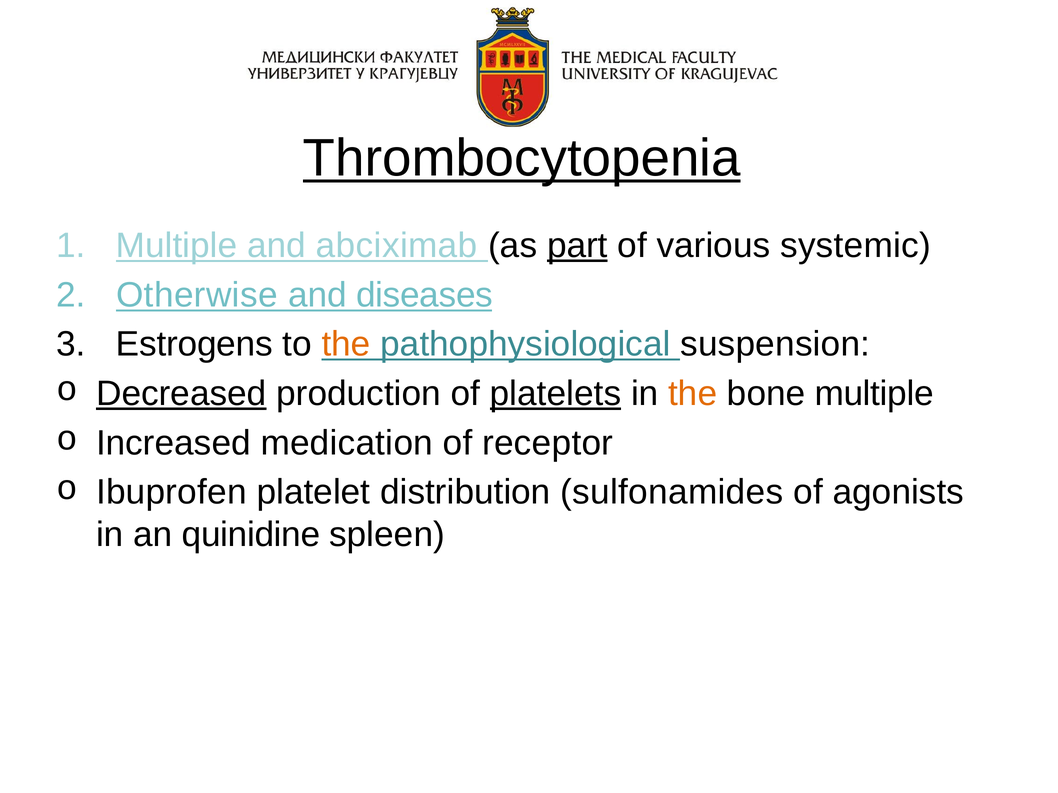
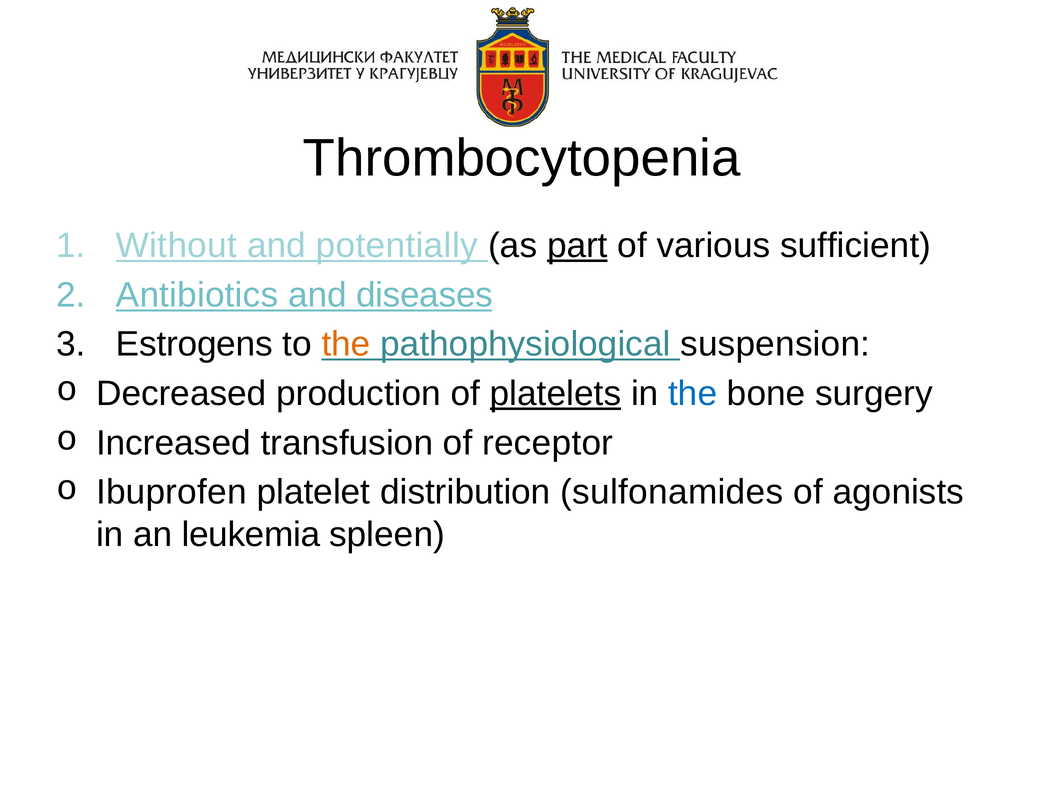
Thrombocytopenia underline: present -> none
Multiple at (177, 246): Multiple -> Without
abciximab: abciximab -> potentially
systemic: systemic -> sufficient
Otherwise: Otherwise -> Antibiotics
Decreased underline: present -> none
the at (693, 394) colour: orange -> blue
bone multiple: multiple -> surgery
medication: medication -> transfusion
quinidine: quinidine -> leukemia
